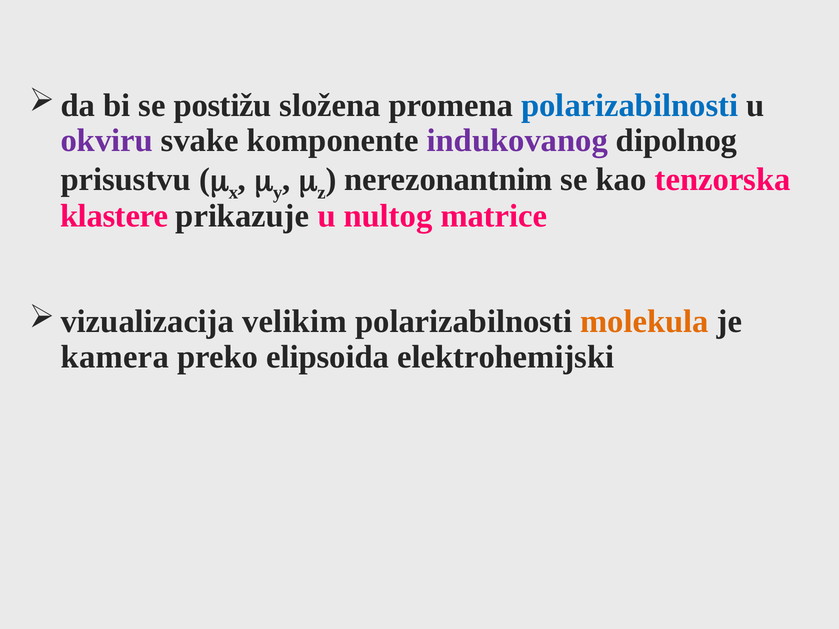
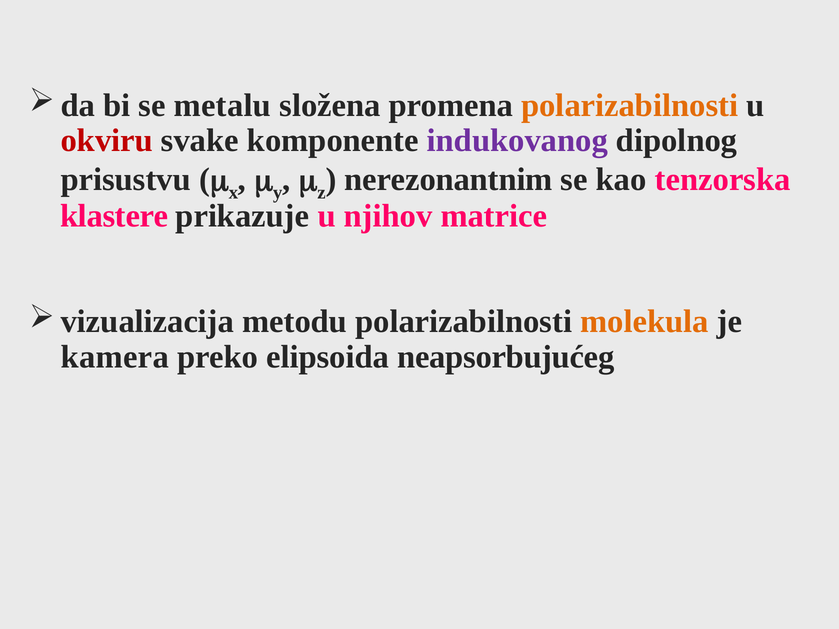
postižu: postižu -> metalu
polarizabilnosti at (630, 105) colour: blue -> orange
okviru colour: purple -> red
nultog: nultog -> njihov
velikim: velikim -> metodu
elektrohemijski: elektrohemijski -> neapsorbujućeg
